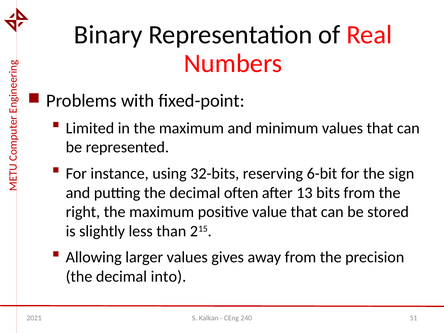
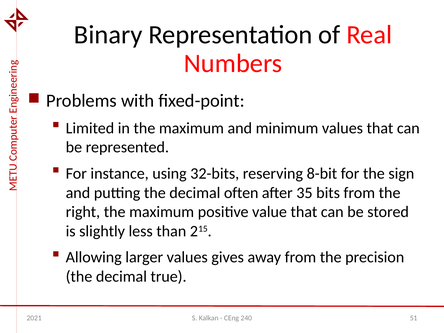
6-bit: 6-bit -> 8-bit
13: 13 -> 35
into: into -> true
